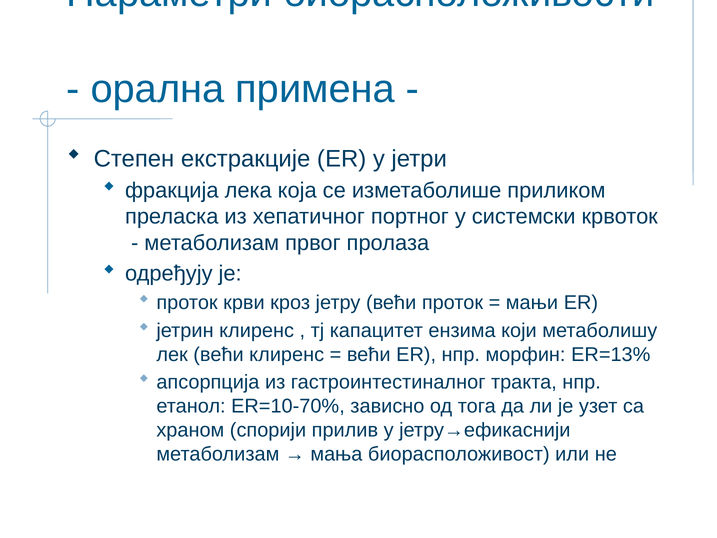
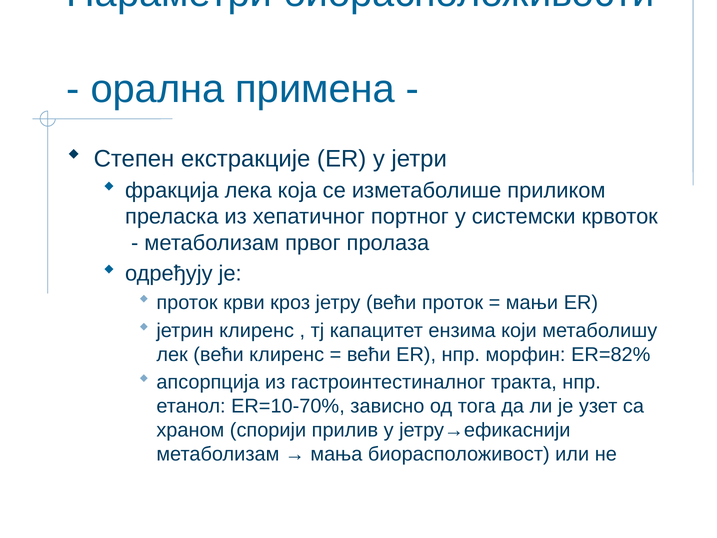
ER=13%: ER=13% -> ER=82%
